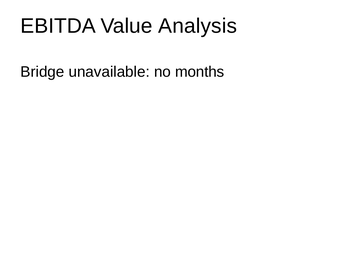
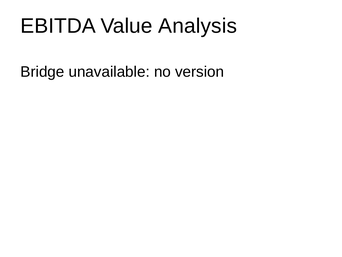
months: months -> version
